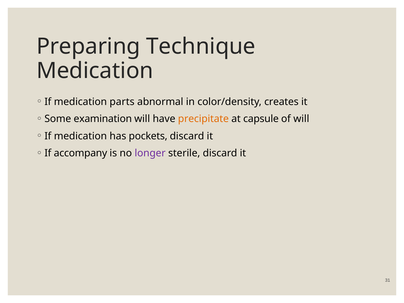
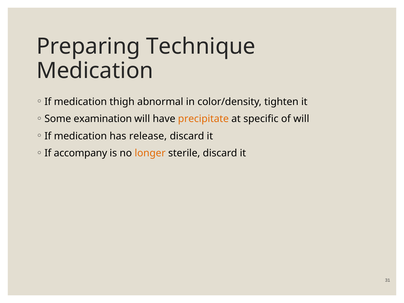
parts: parts -> thigh
creates: creates -> tighten
capsule: capsule -> specific
pockets: pockets -> release
longer colour: purple -> orange
